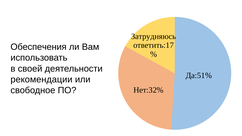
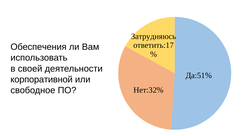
рекомендации: рекомендации -> корпоративной
